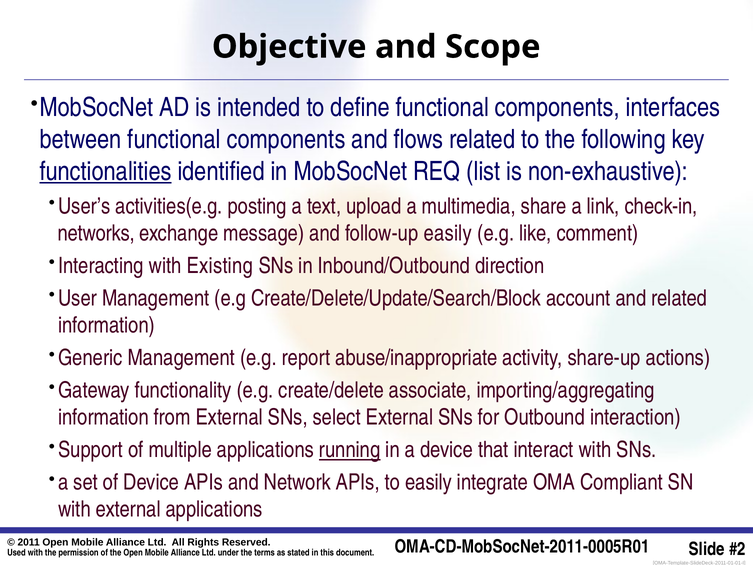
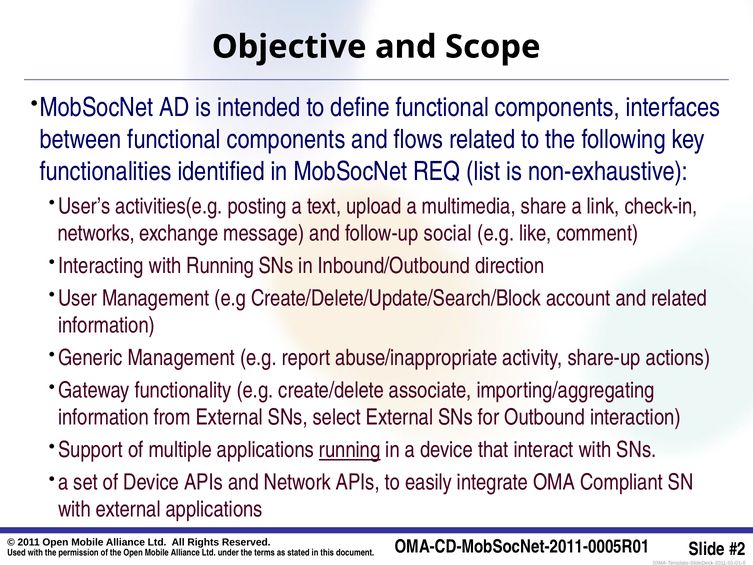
functionalities underline: present -> none
follow-up easily: easily -> social
with Existing: Existing -> Running
